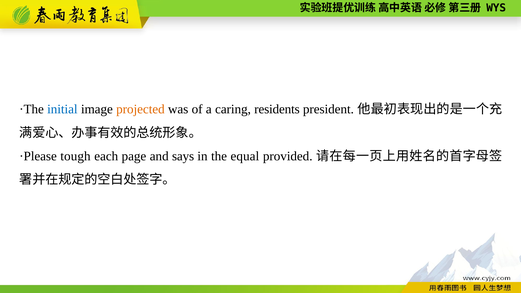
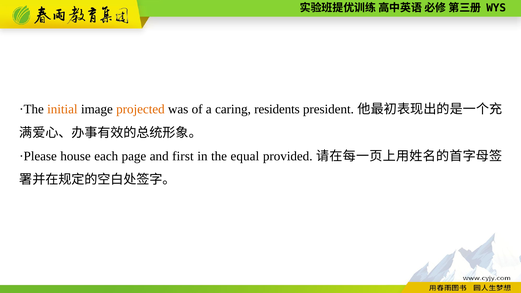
initial colour: blue -> orange
tough: tough -> house
says: says -> first
